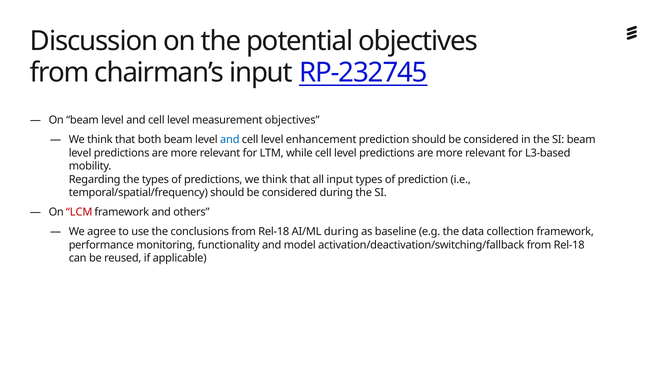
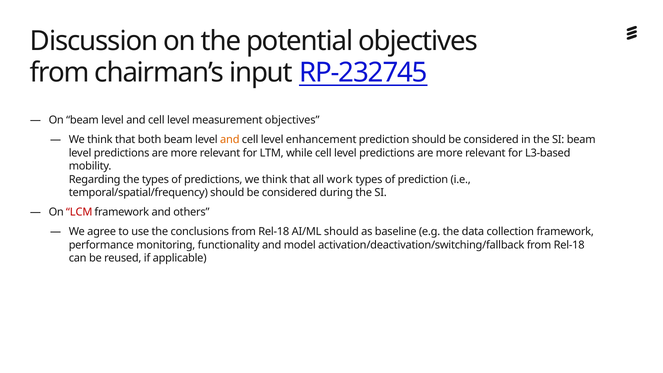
and at (230, 140) colour: blue -> orange
all input: input -> work
AI/ML during: during -> should
